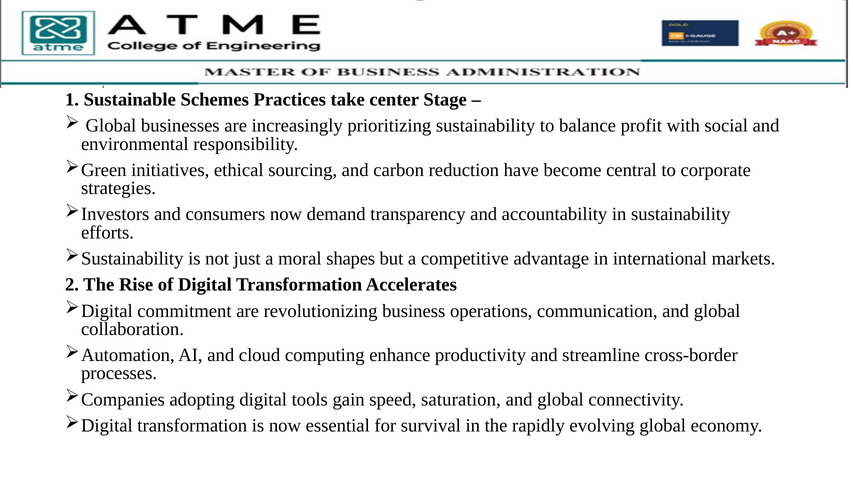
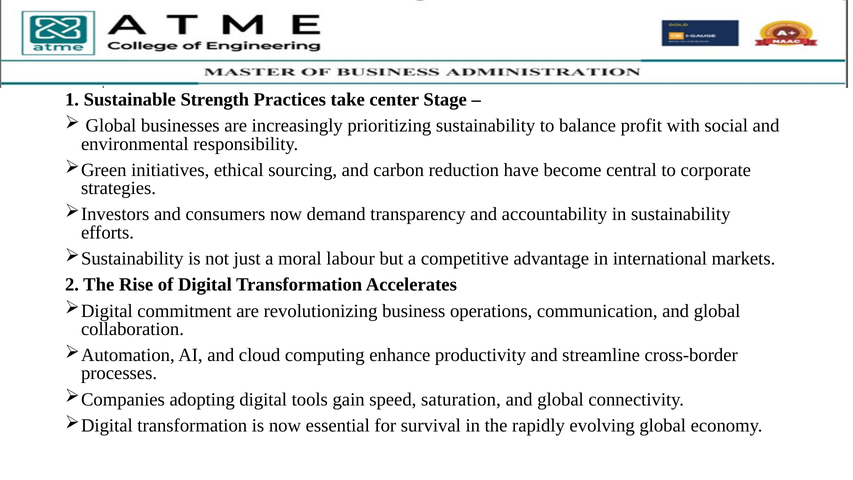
Schemes: Schemes -> Strength
shapes: shapes -> labour
